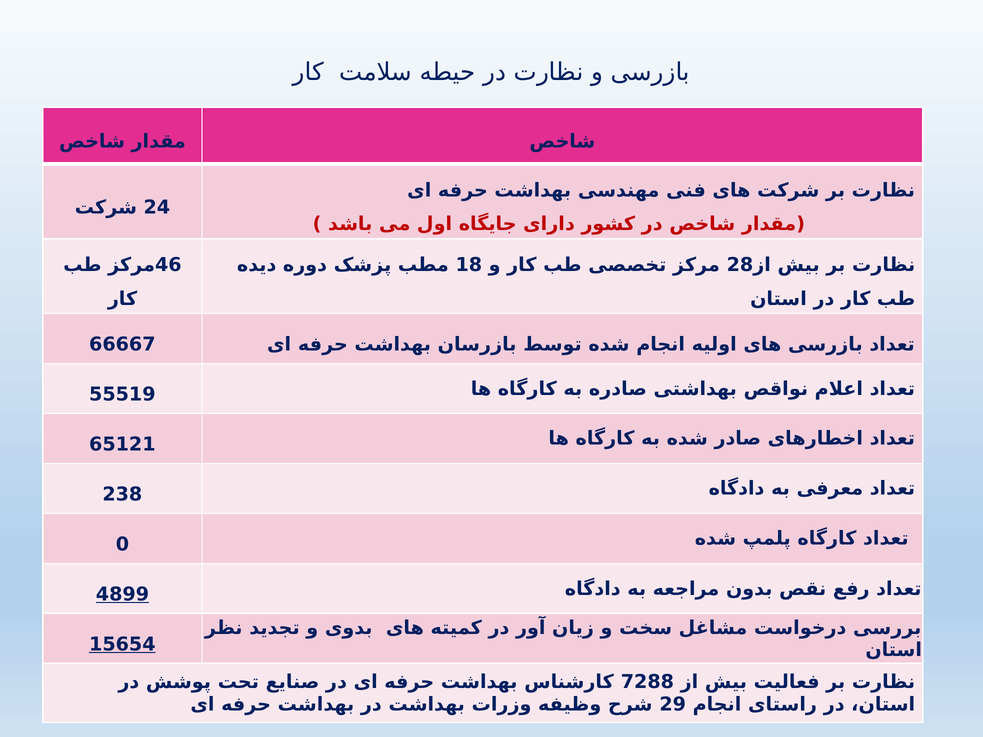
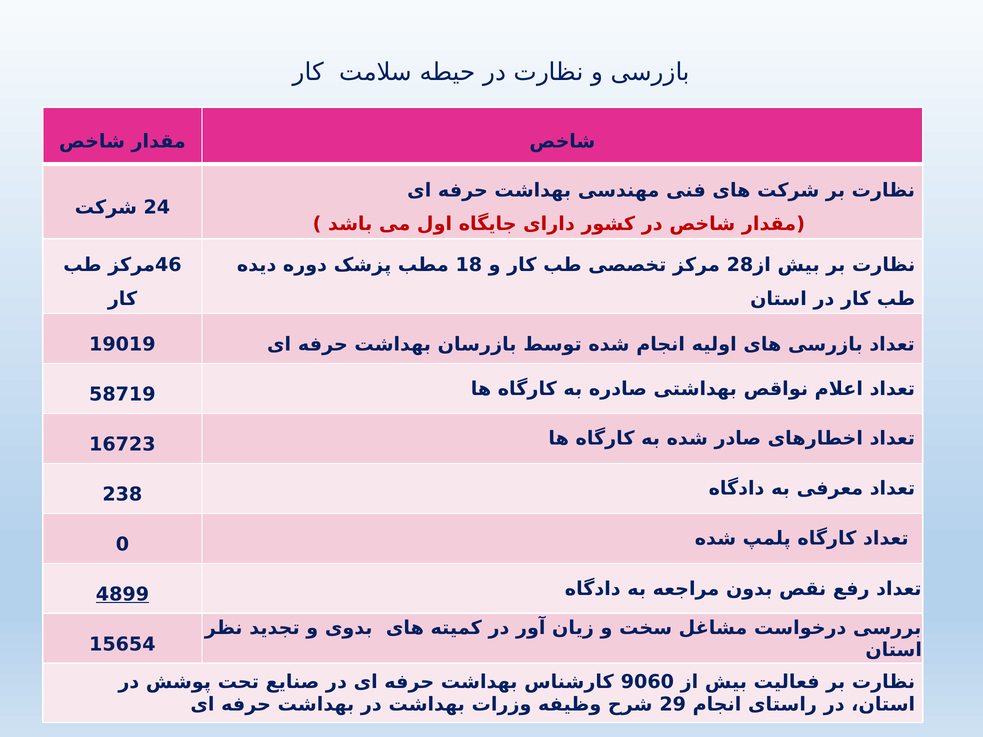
66667: 66667 -> 19019
55519: 55519 -> 58719
65121: 65121 -> 16723
15654 underline: present -> none
7288: 7288 -> 9060
